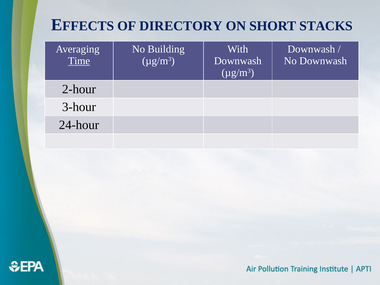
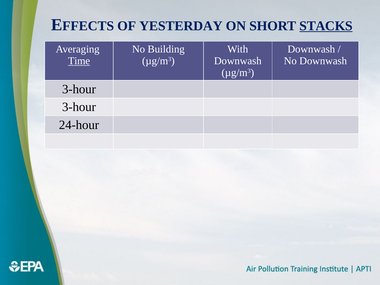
DIRECTORY: DIRECTORY -> YESTERDAY
STACKS underline: none -> present
2-hour at (79, 89): 2-hour -> 3-hour
